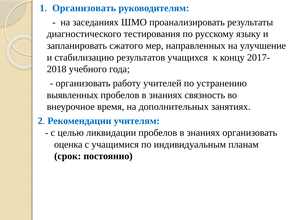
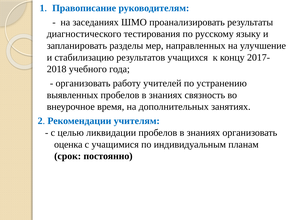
Организовать at (84, 8): Организовать -> Правописание
сжатого: сжатого -> разделы
